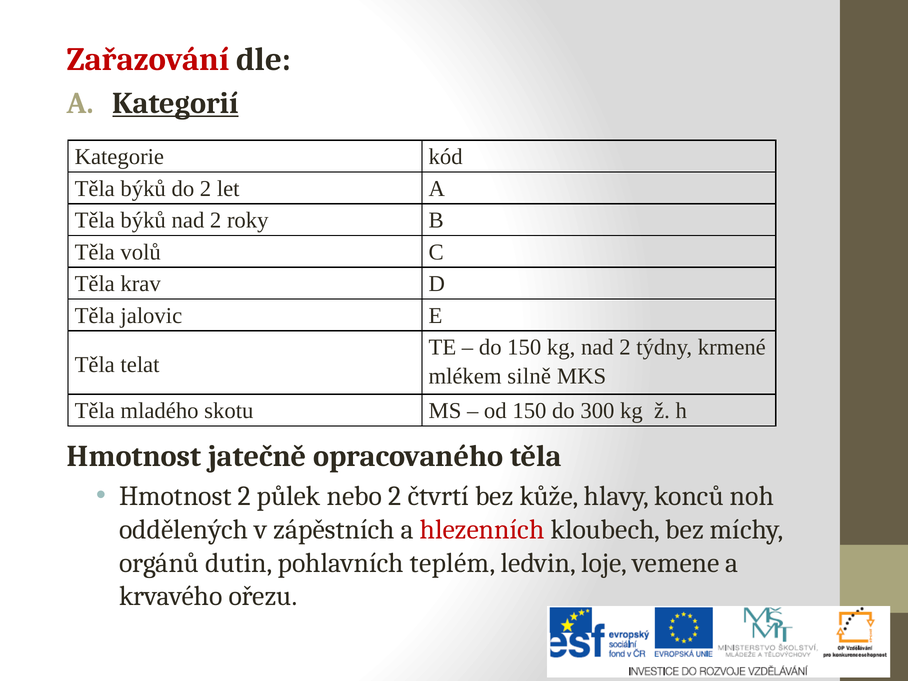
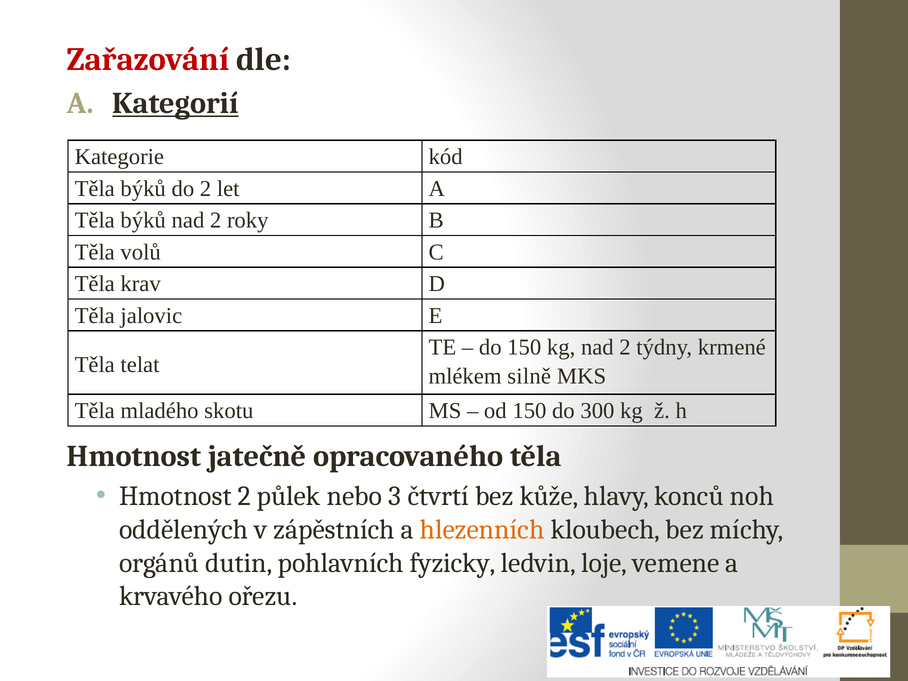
nebo 2: 2 -> 3
hlezenních colour: red -> orange
teplém: teplém -> fyzicky
